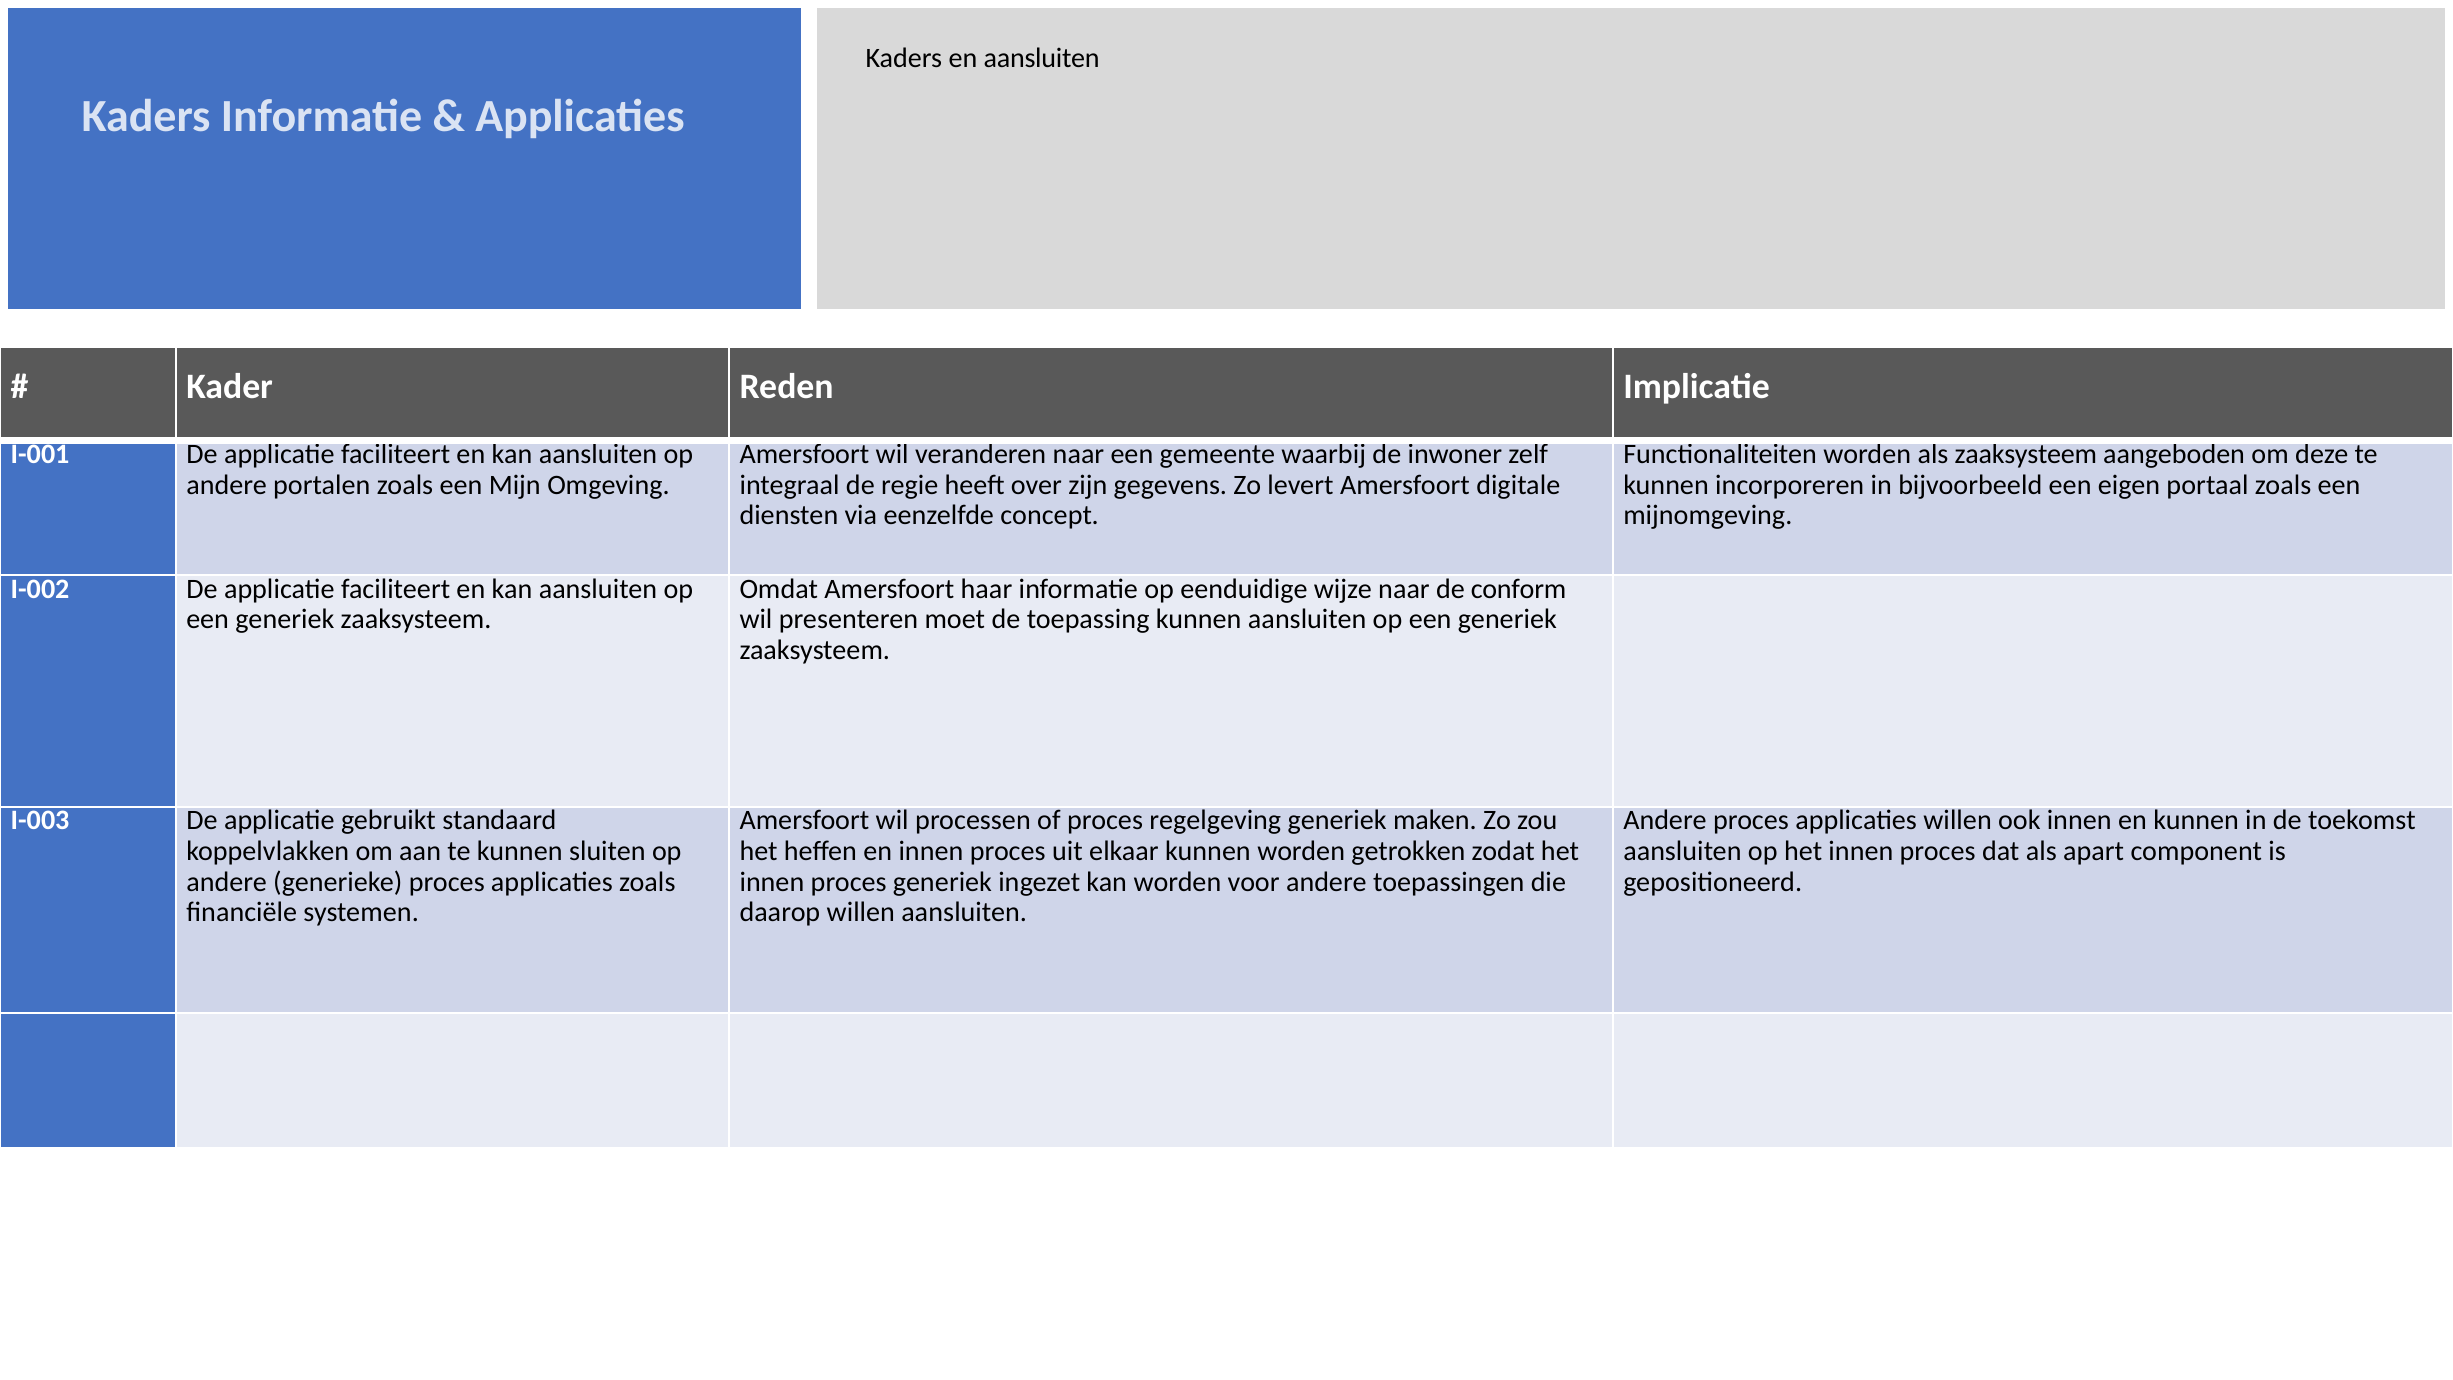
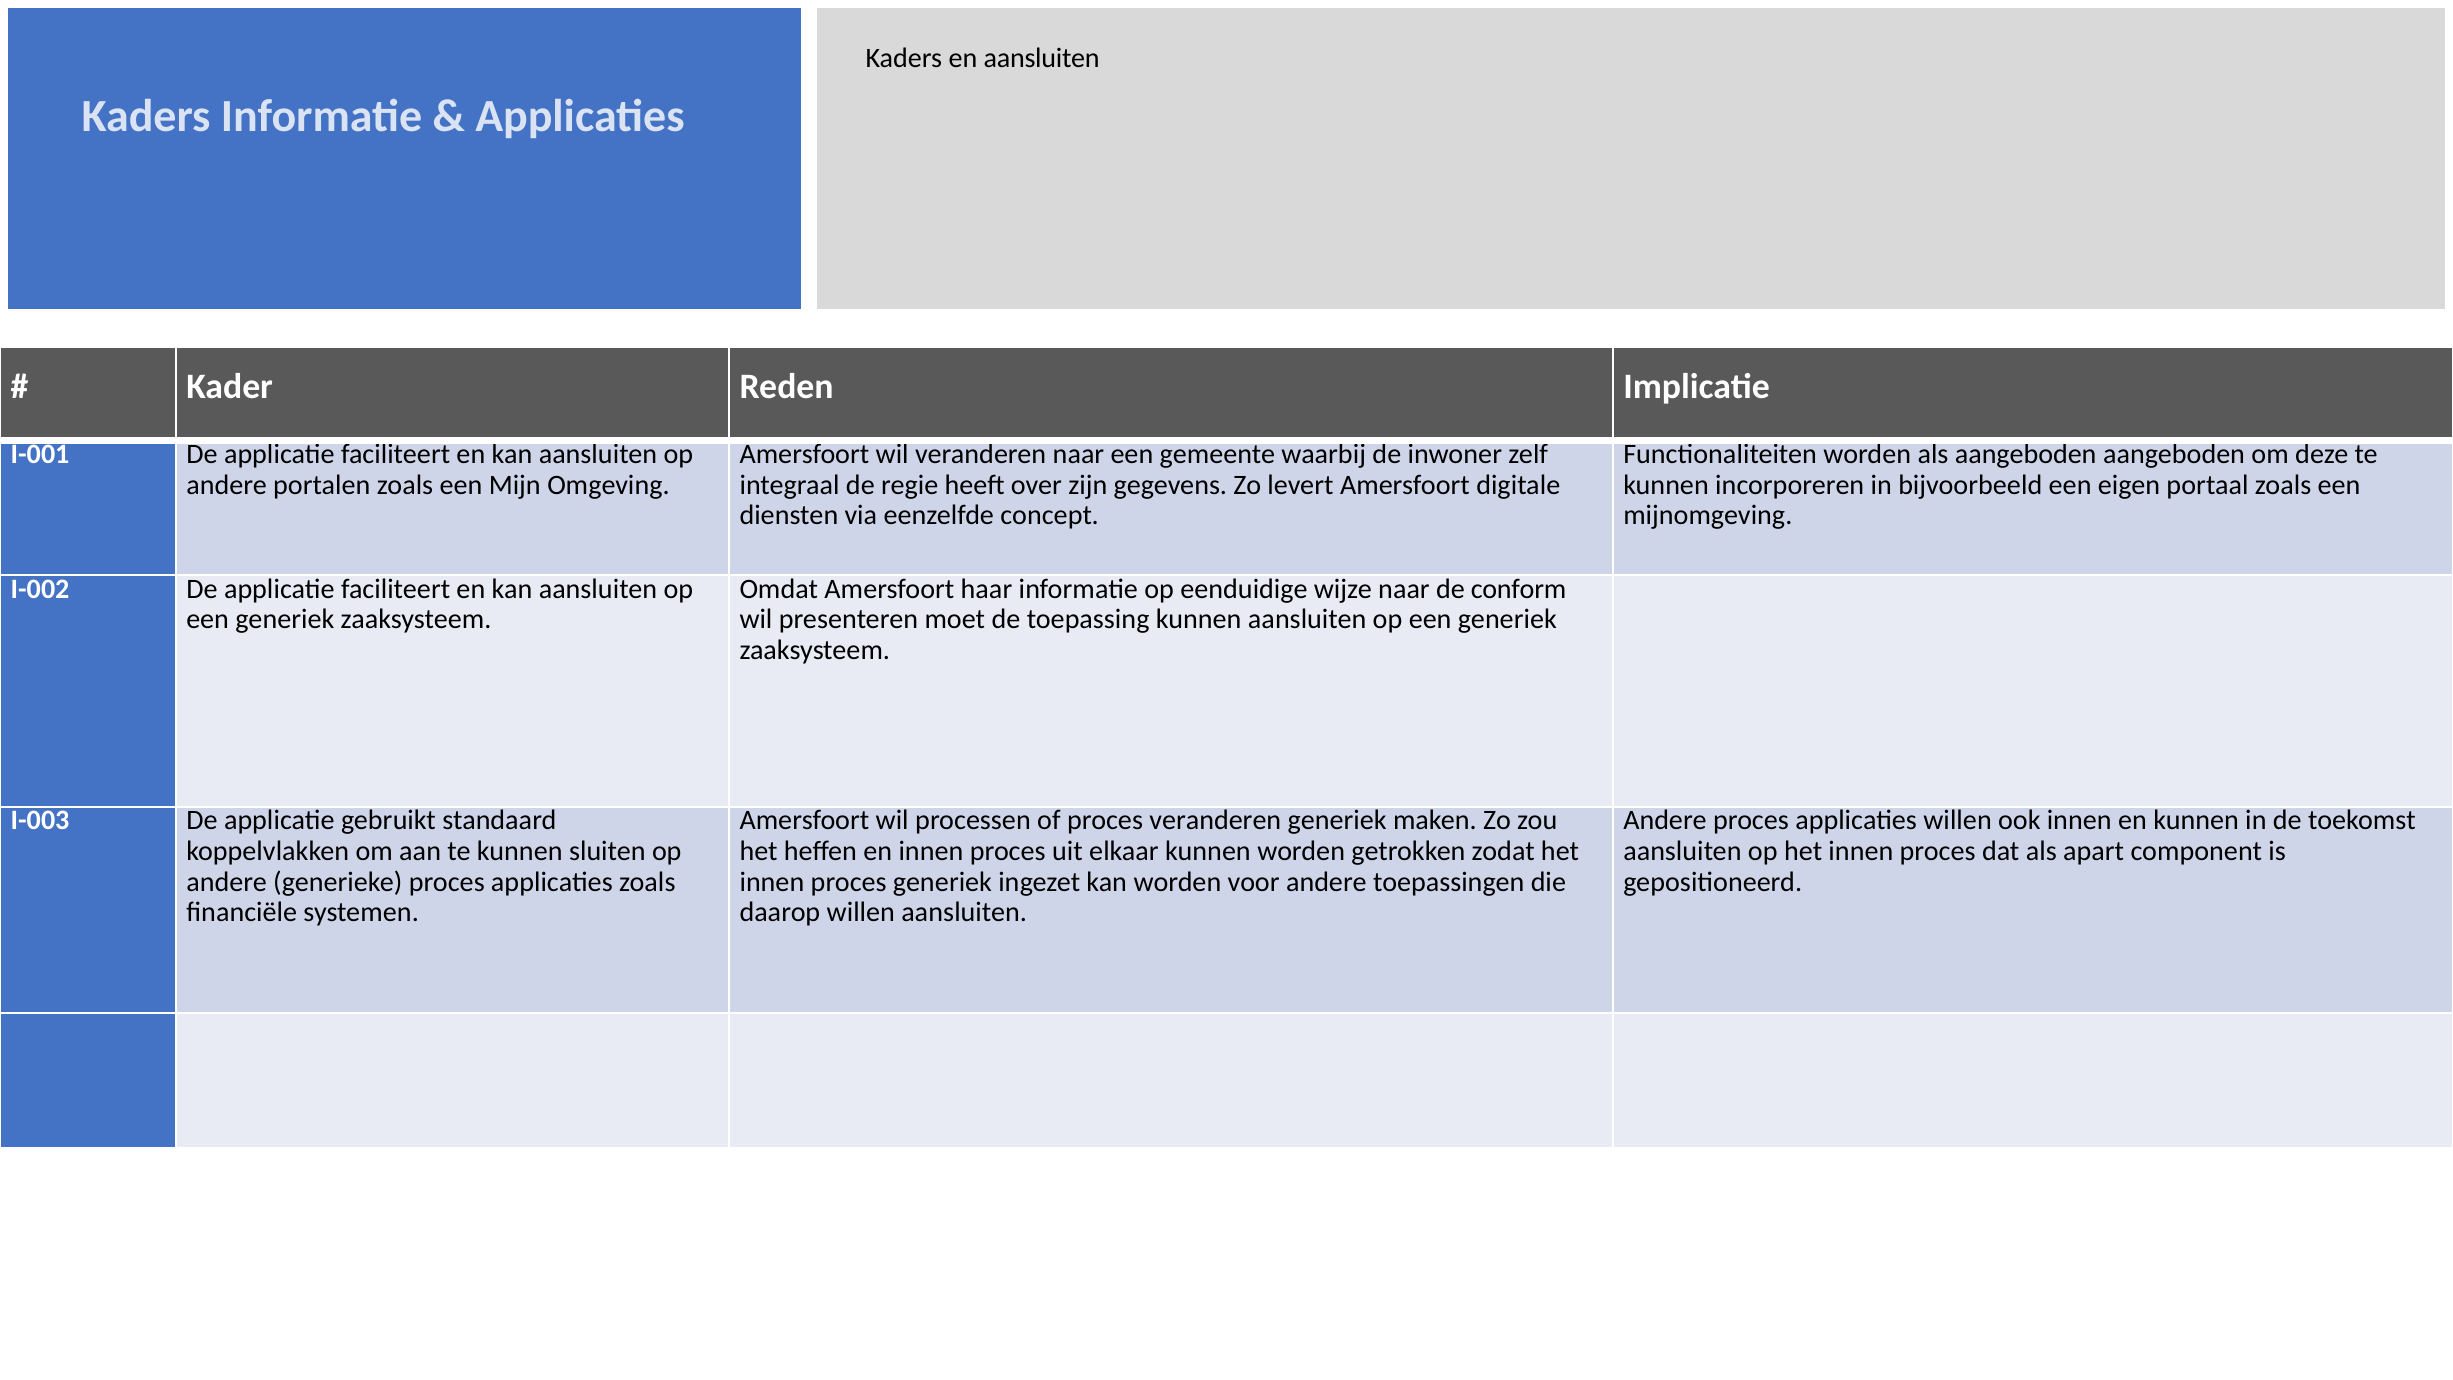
als zaaksysteem: zaaksysteem -> aangeboden
proces regelgeving: regelgeving -> veranderen
